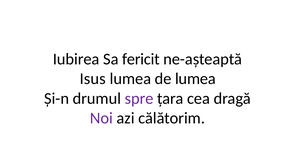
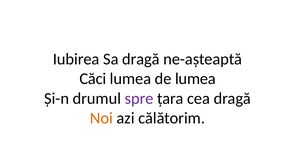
Sa fericit: fericit -> dragă
Isus: Isus -> Căci
Noi colour: purple -> orange
